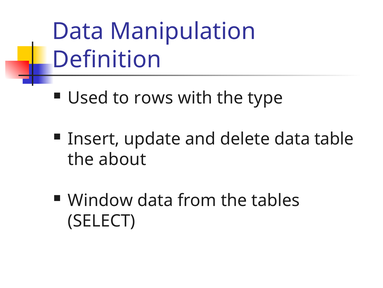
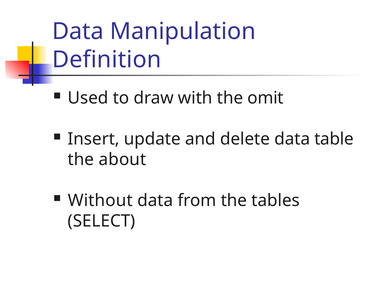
rows: rows -> draw
type: type -> omit
Window: Window -> Without
